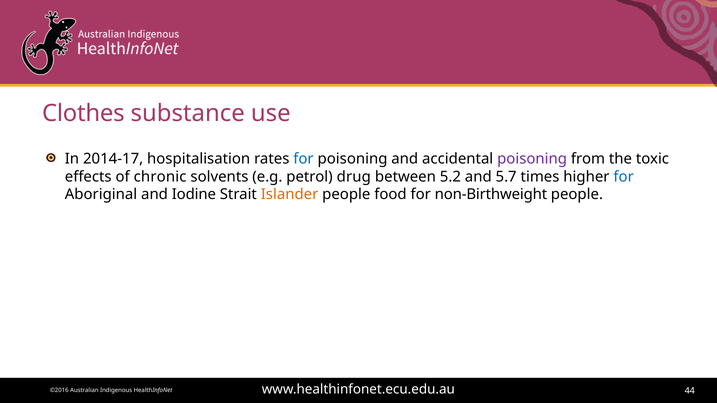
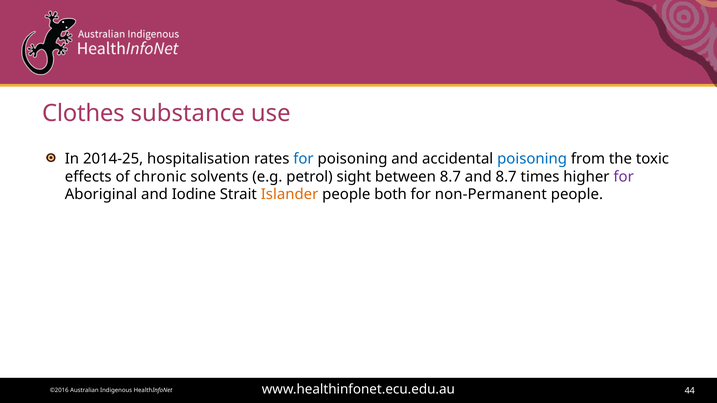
2014-17: 2014-17 -> 2014-25
poisoning at (532, 159) colour: purple -> blue
drug: drug -> sight
between 5.2: 5.2 -> 8.7
and 5.7: 5.7 -> 8.7
for at (624, 177) colour: blue -> purple
food: food -> both
non-Birthweight: non-Birthweight -> non-Permanent
